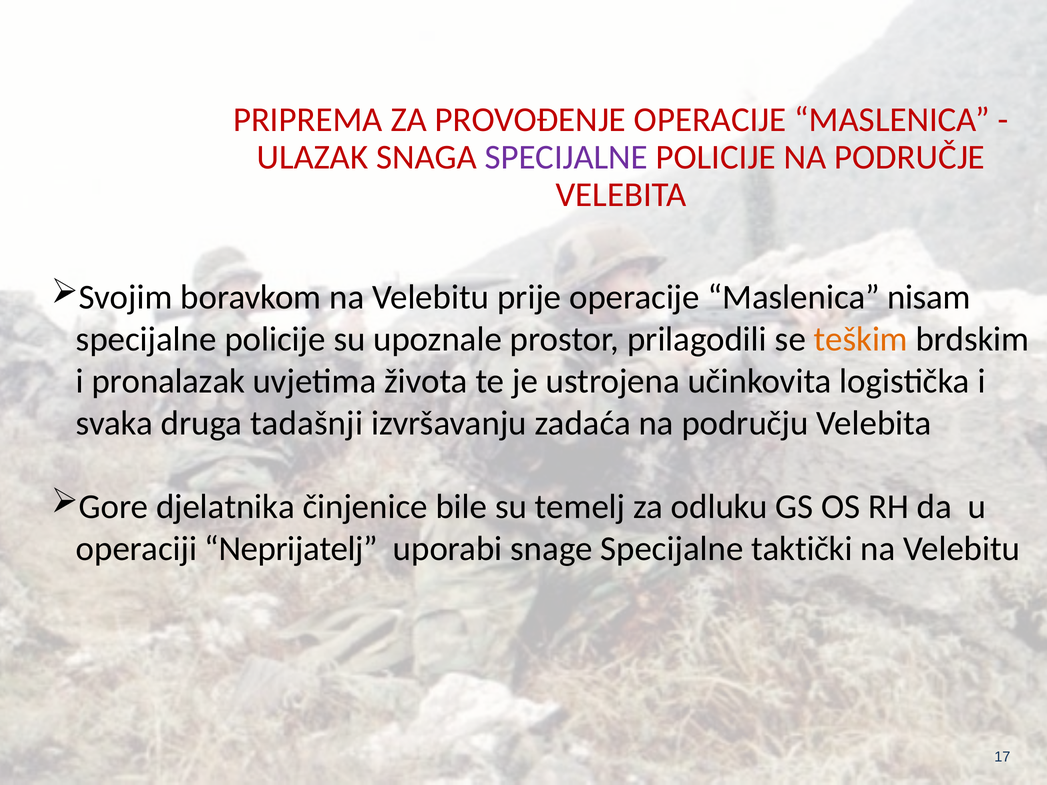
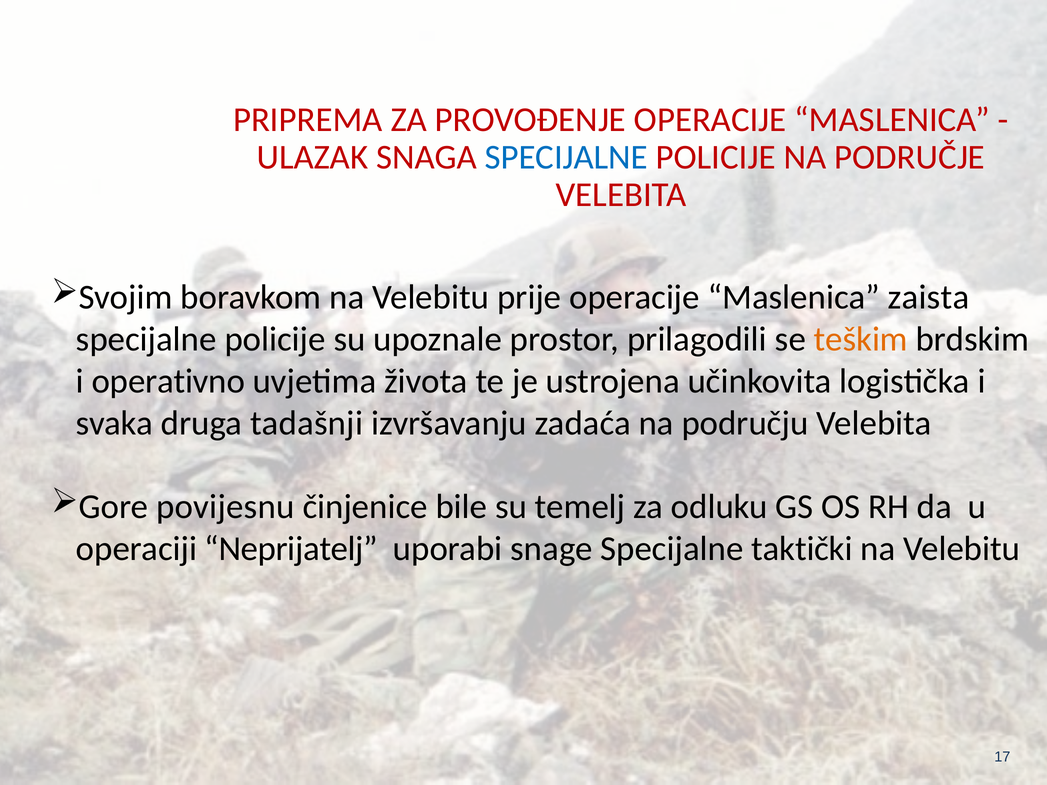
SPECIJALNE at (566, 157) colour: purple -> blue
nisam: nisam -> zaista
pronalazak: pronalazak -> operativno
djelatnika: djelatnika -> povijesnu
